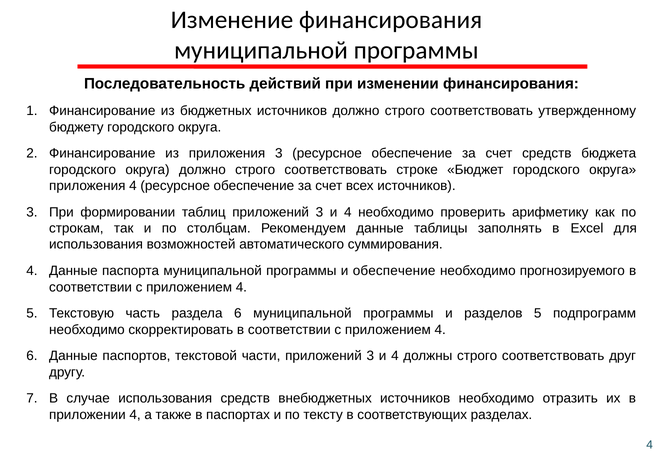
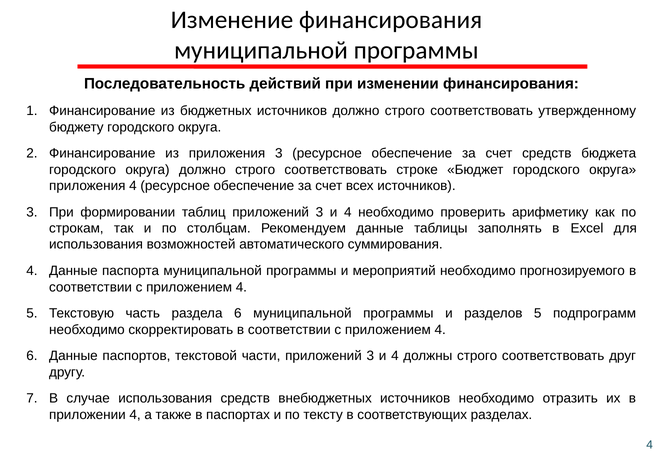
и обеспечение: обеспечение -> мероприятий
